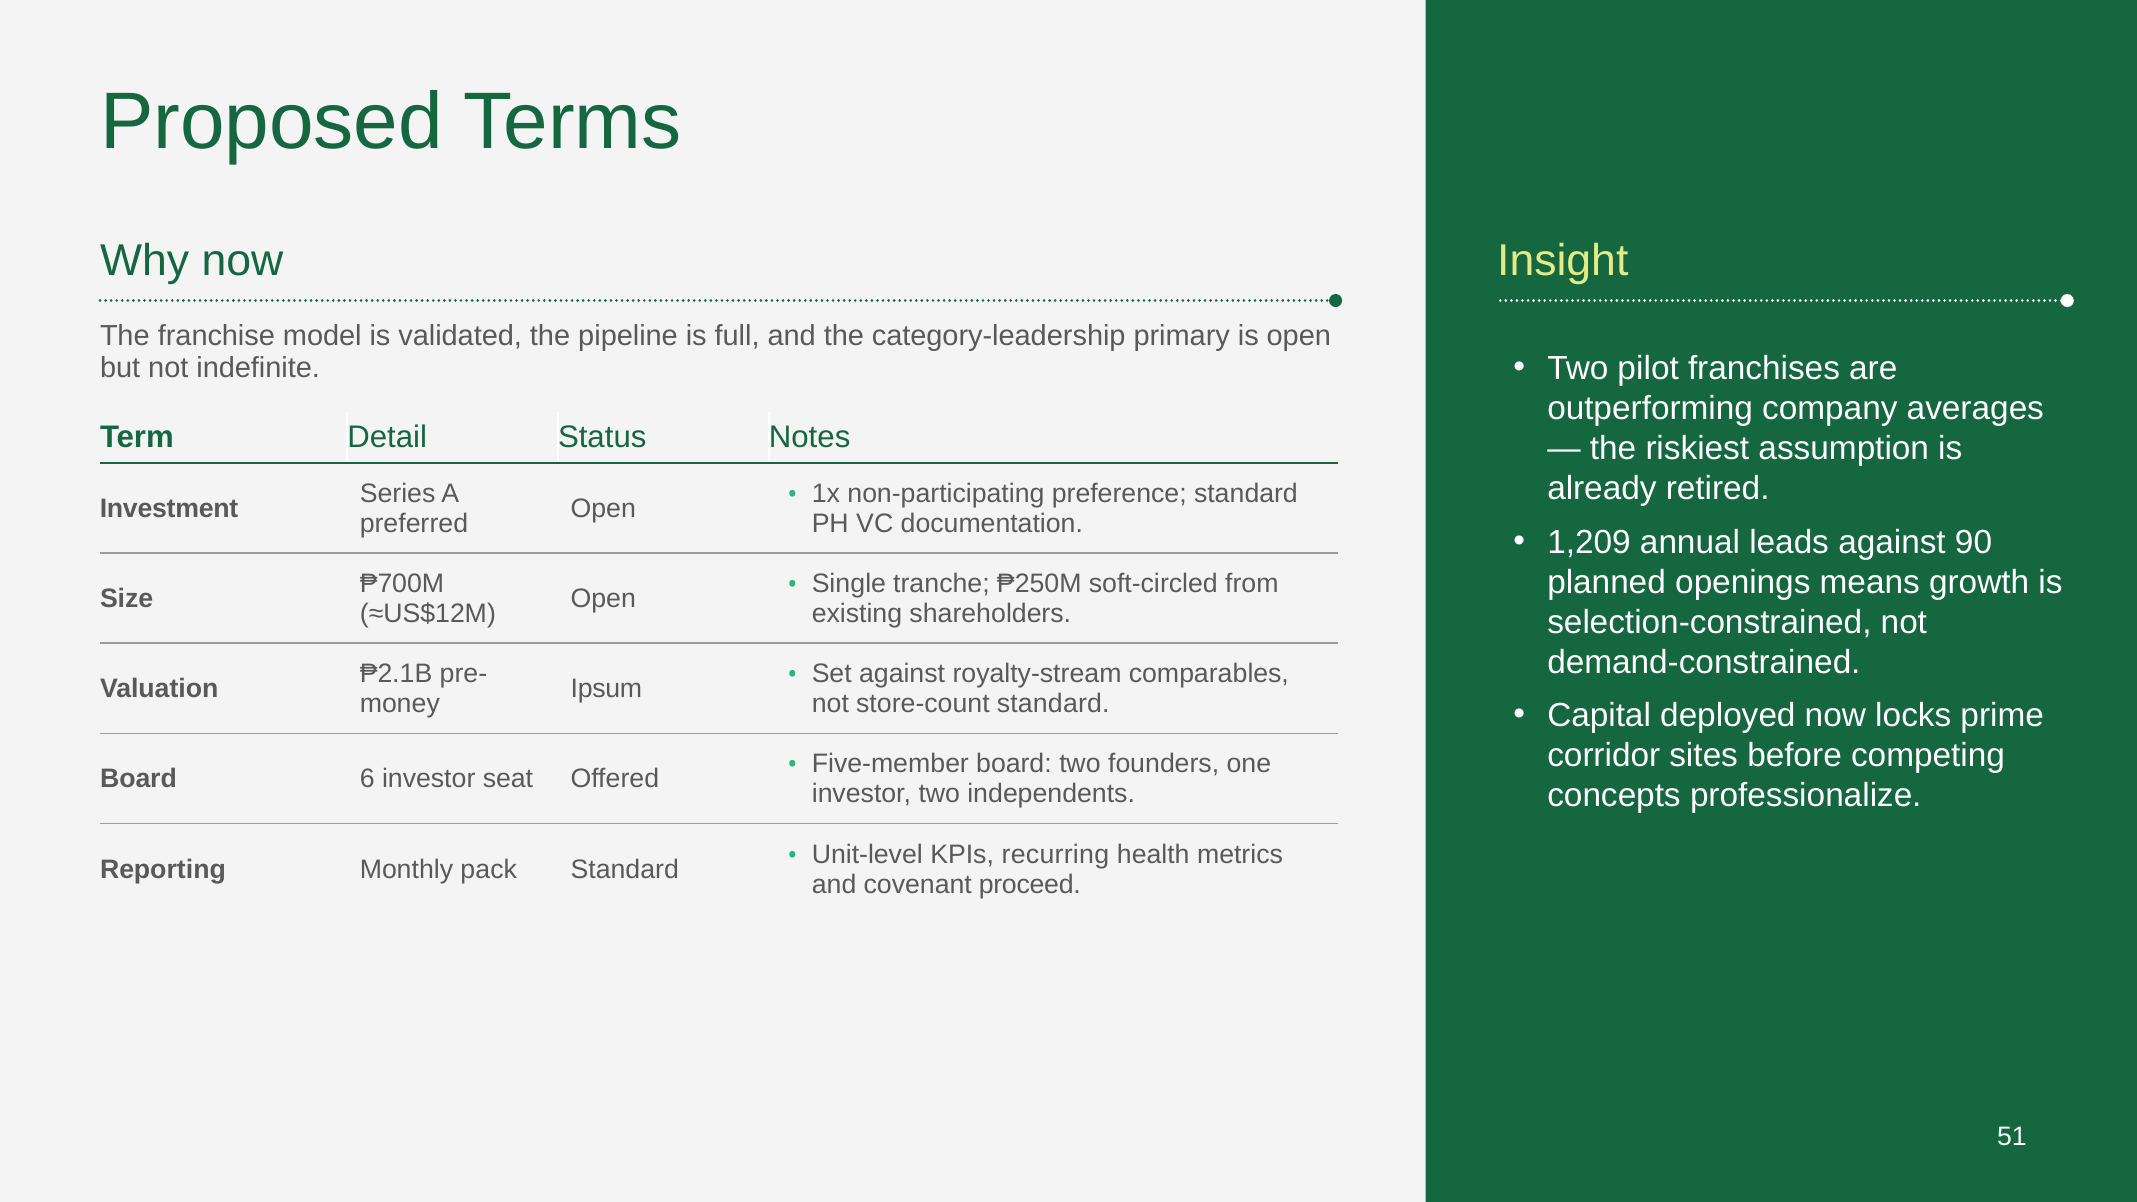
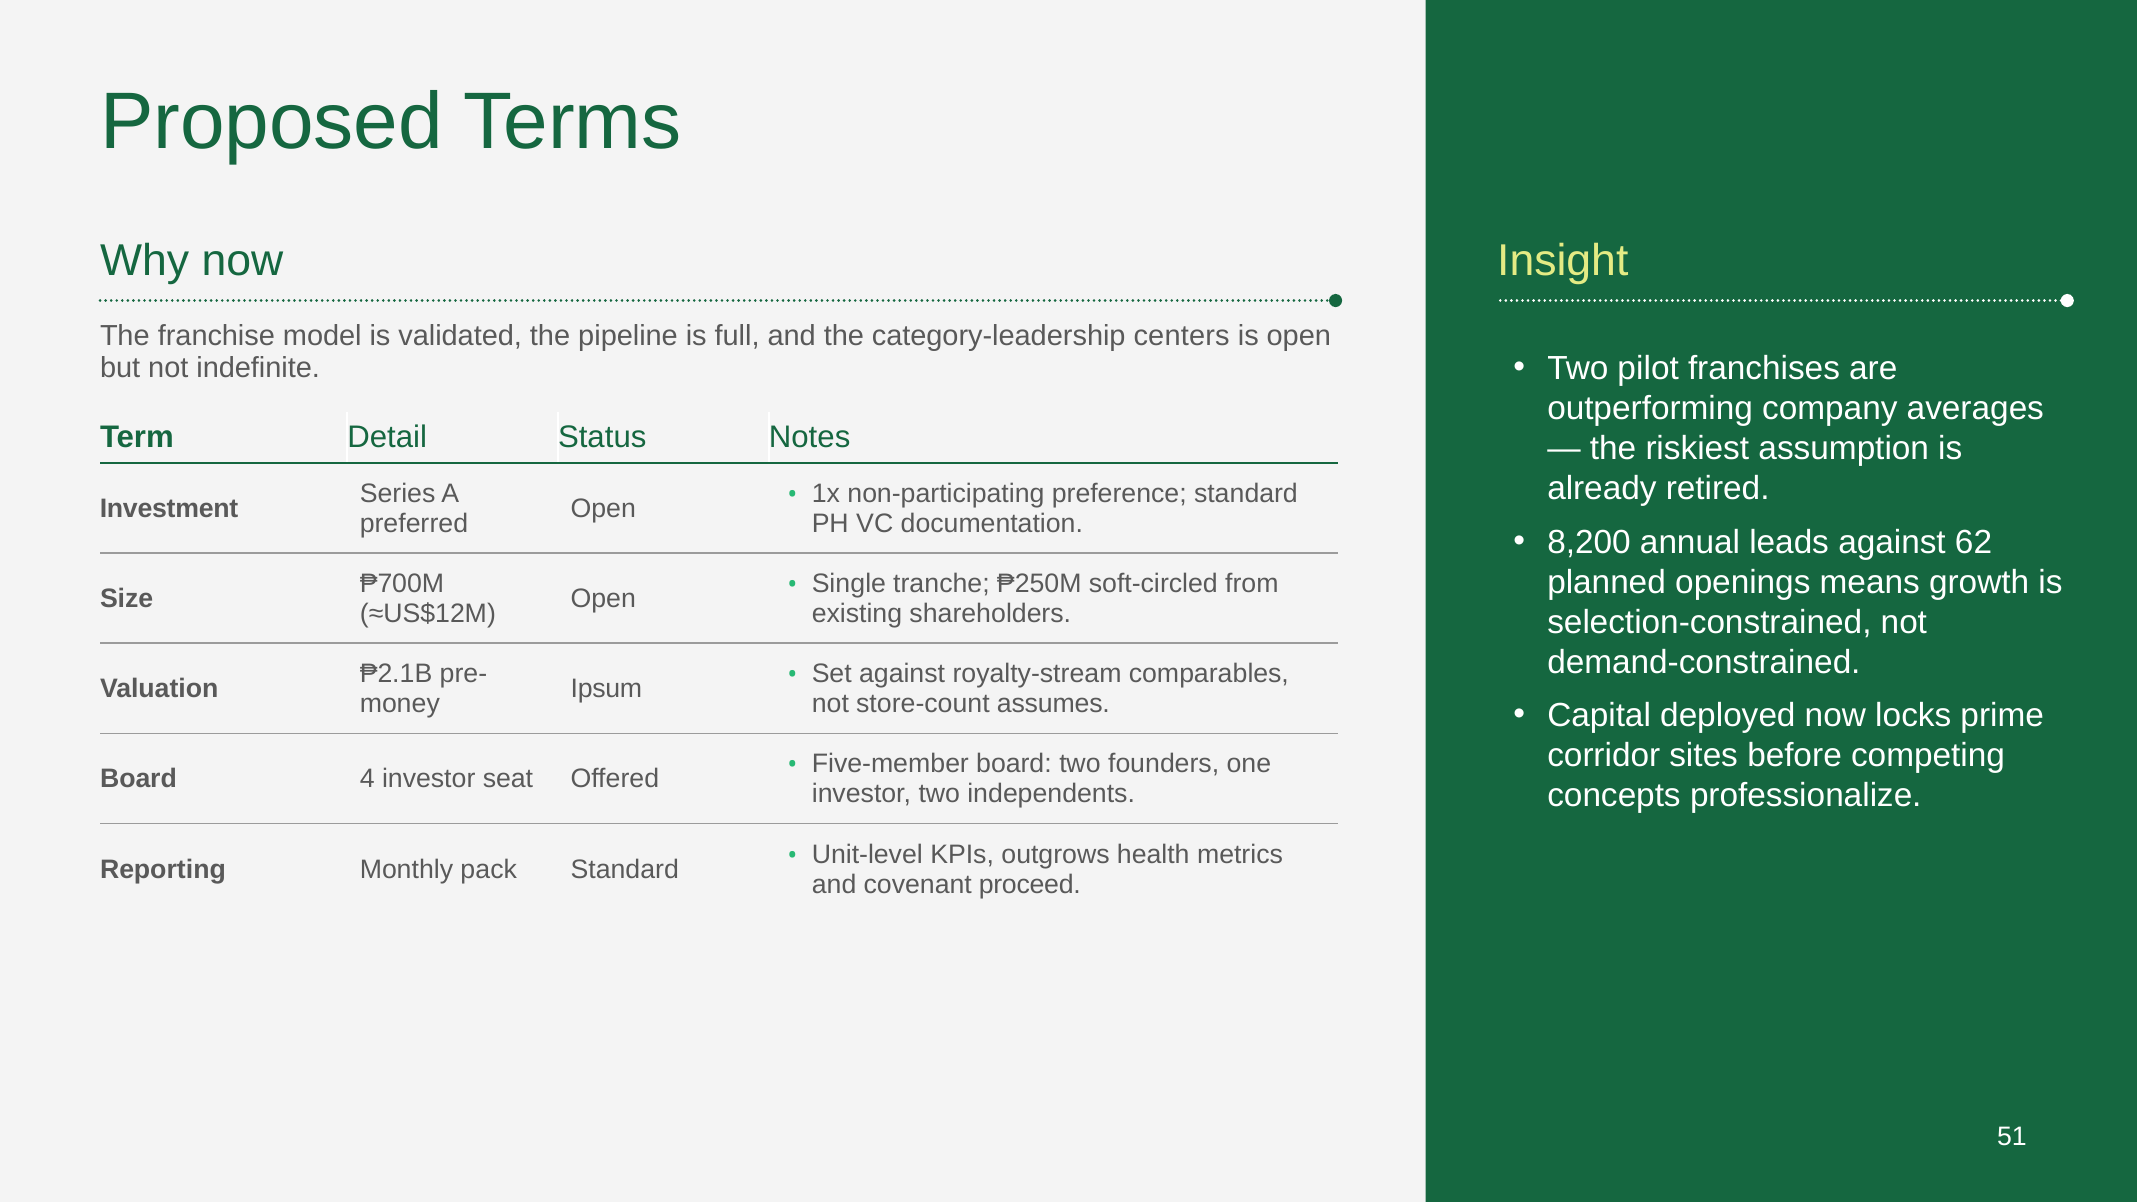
primary: primary -> centers
1,209: 1,209 -> 8,200
90: 90 -> 62
store-count standard: standard -> assumes
6: 6 -> 4
recurring: recurring -> outgrows
